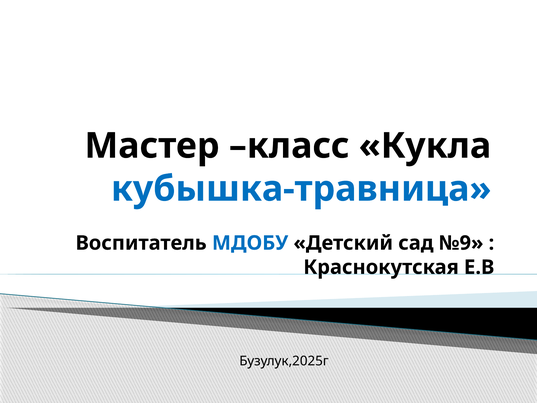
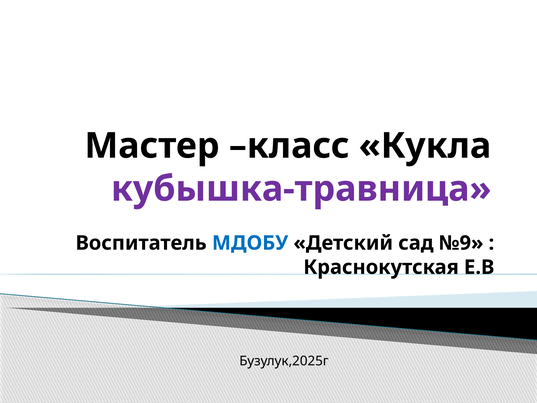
кубышка-травница colour: blue -> purple
